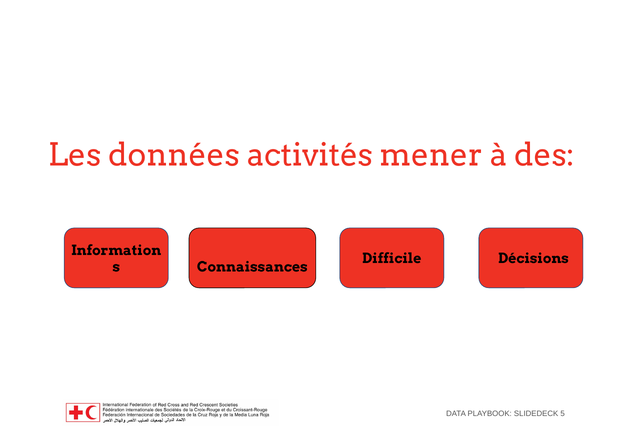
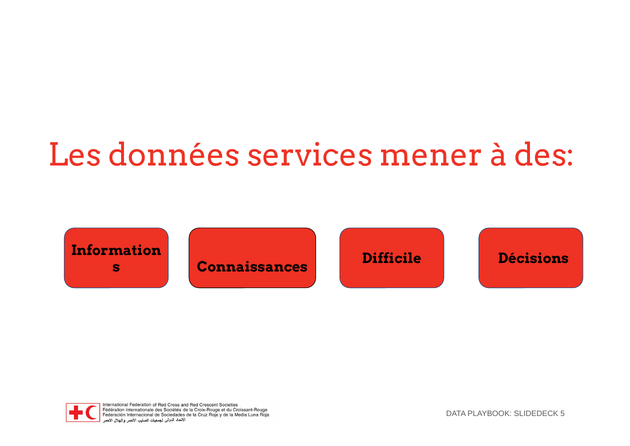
activités: activités -> services
